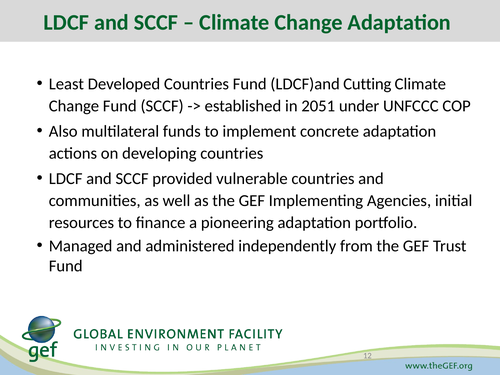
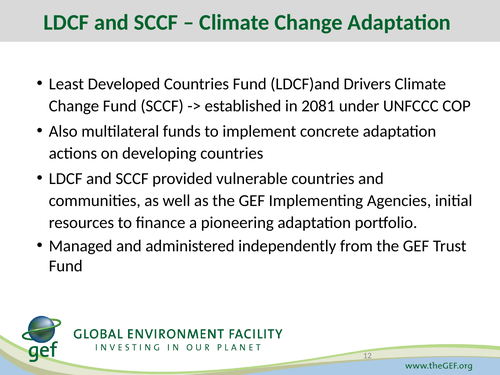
Cutting: Cutting -> Drivers
2051: 2051 -> 2081
